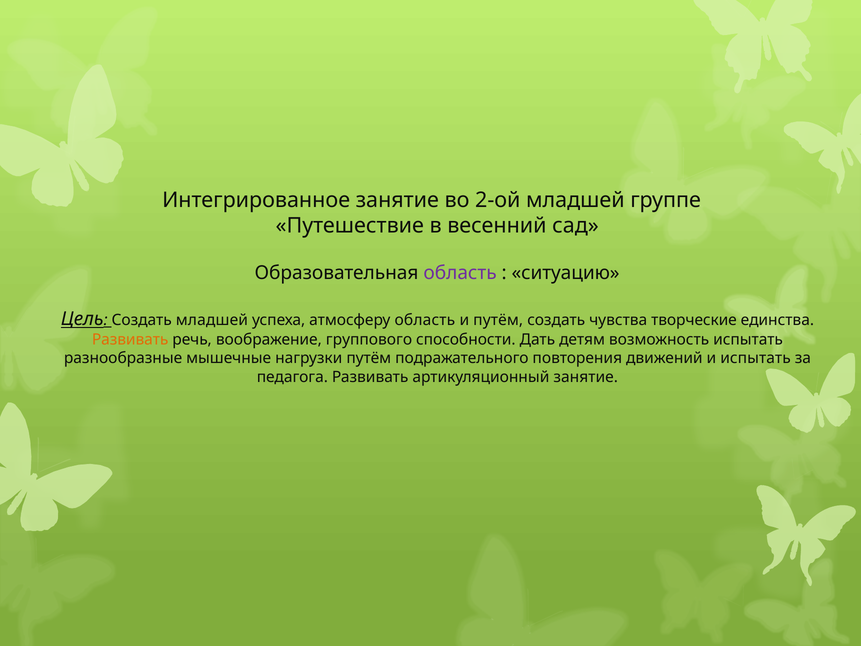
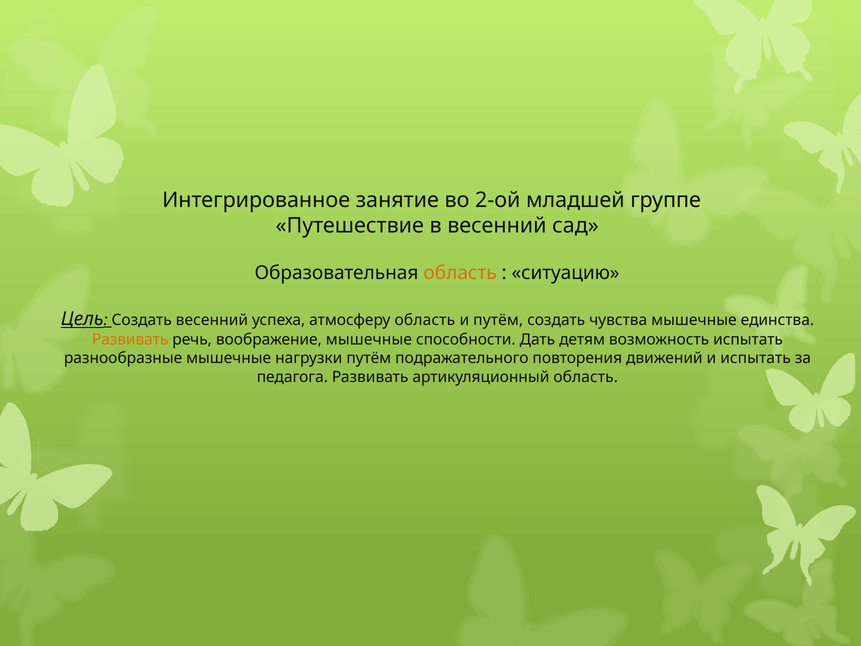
область at (460, 273) colour: purple -> orange
Создать младшей: младшей -> весенний
чувства творческие: творческие -> мышечные
воображение группового: группового -> мышечные
артикуляционный занятие: занятие -> область
